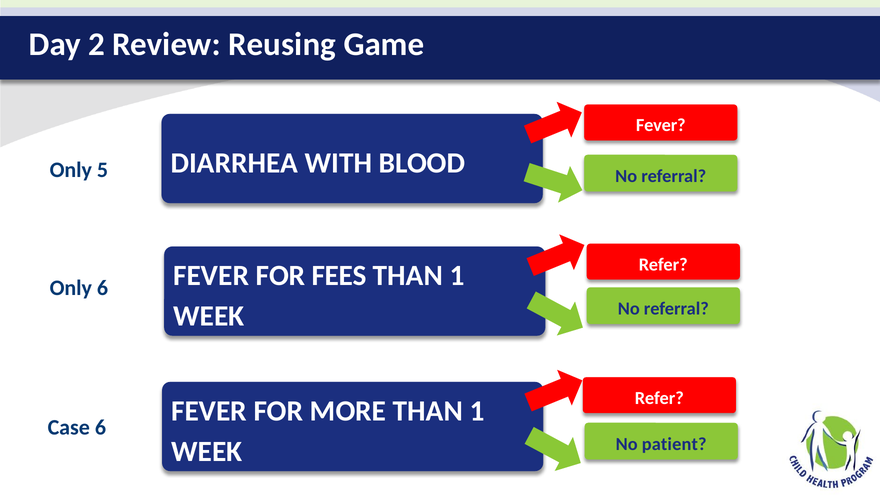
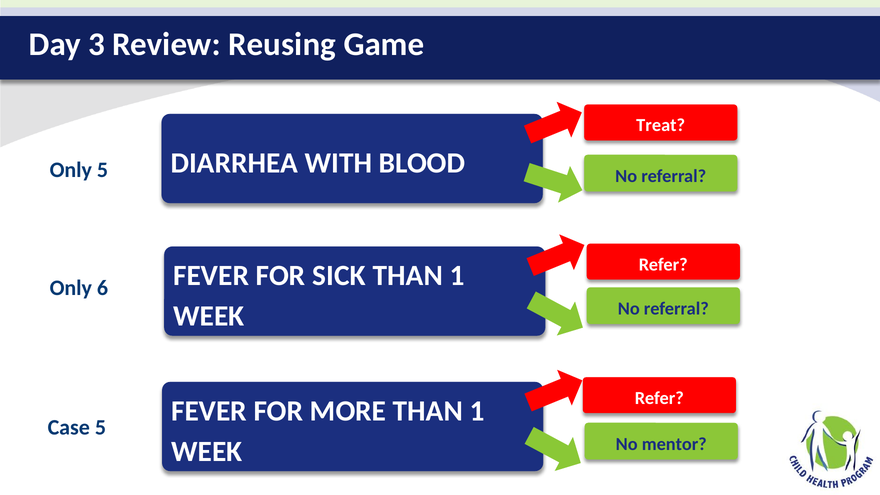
2: 2 -> 3
Fever at (661, 125): Fever -> Treat
FEES: FEES -> SICK
Case 6: 6 -> 5
patient: patient -> mentor
